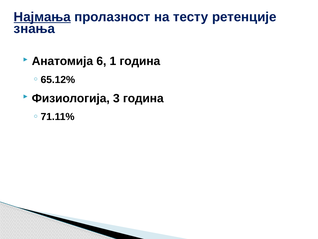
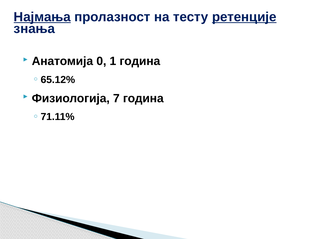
ретенције underline: none -> present
6: 6 -> 0
3: 3 -> 7
